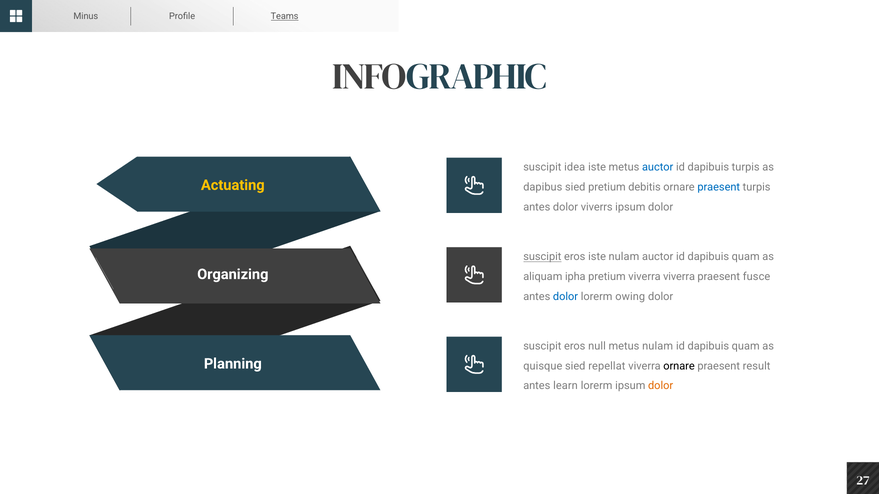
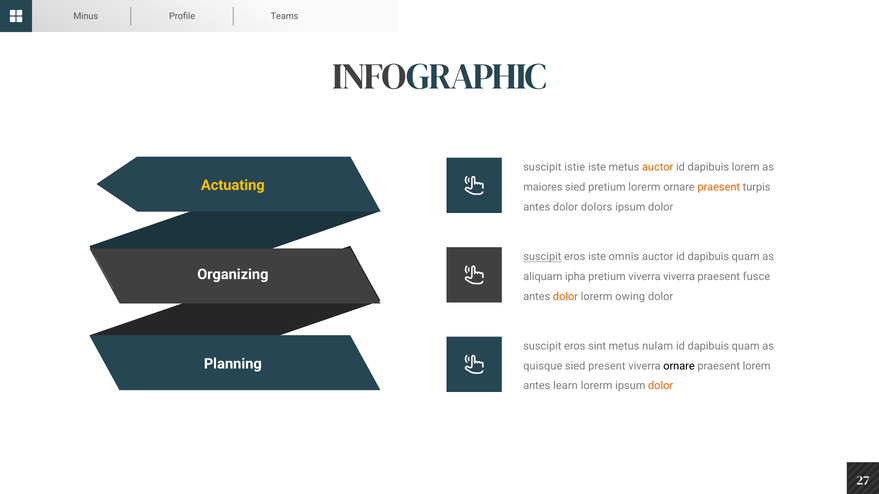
Teams underline: present -> none
idea: idea -> istie
auctor at (658, 168) colour: blue -> orange
dapibuis turpis: turpis -> lorem
dapibus: dapibus -> maiores
pretium debitis: debitis -> lorerm
praesent at (719, 187) colour: blue -> orange
viverrs: viverrs -> dolors
iste nulam: nulam -> omnis
dolor at (566, 297) colour: blue -> orange
null: null -> sint
repellat: repellat -> present
praesent result: result -> lorem
